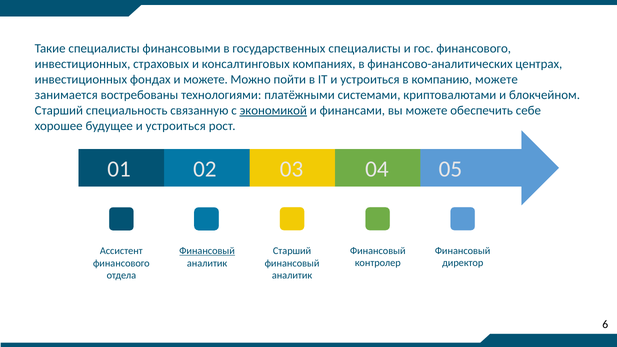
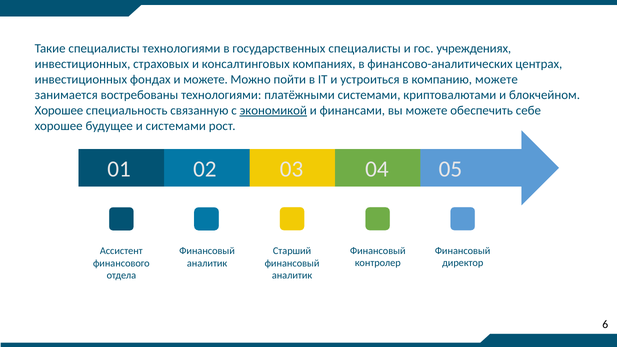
специалисты финансовыми: финансовыми -> технологиями
гос финансового: финансового -> учреждениях
Старший at (59, 110): Старший -> Хорошее
будущее и устроиться: устроиться -> системами
Финансовый at (207, 251) underline: present -> none
